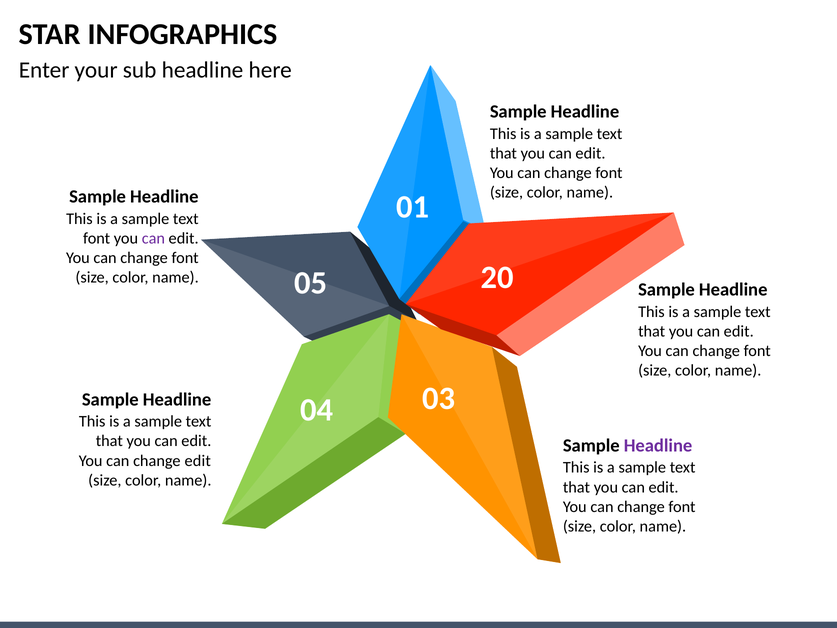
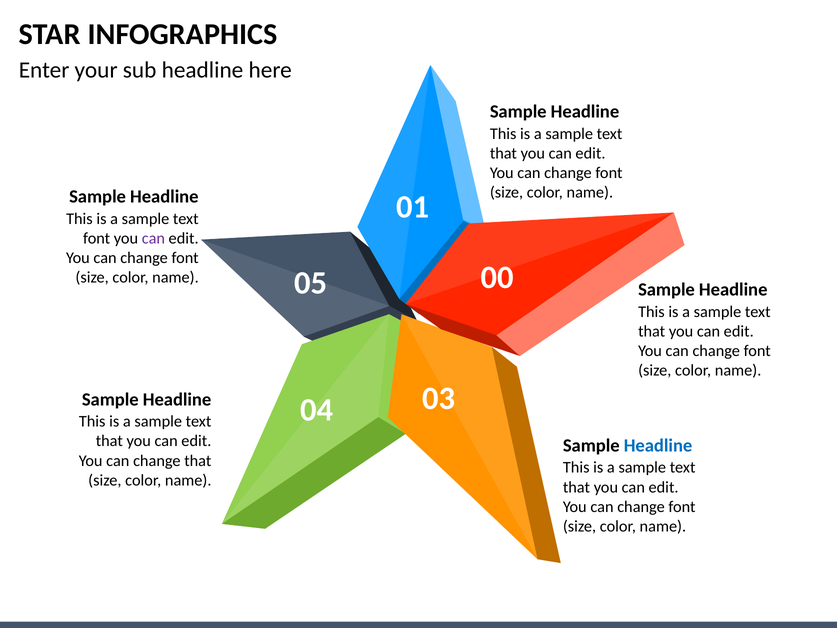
20: 20 -> 00
Headline at (658, 445) colour: purple -> blue
change edit: edit -> that
